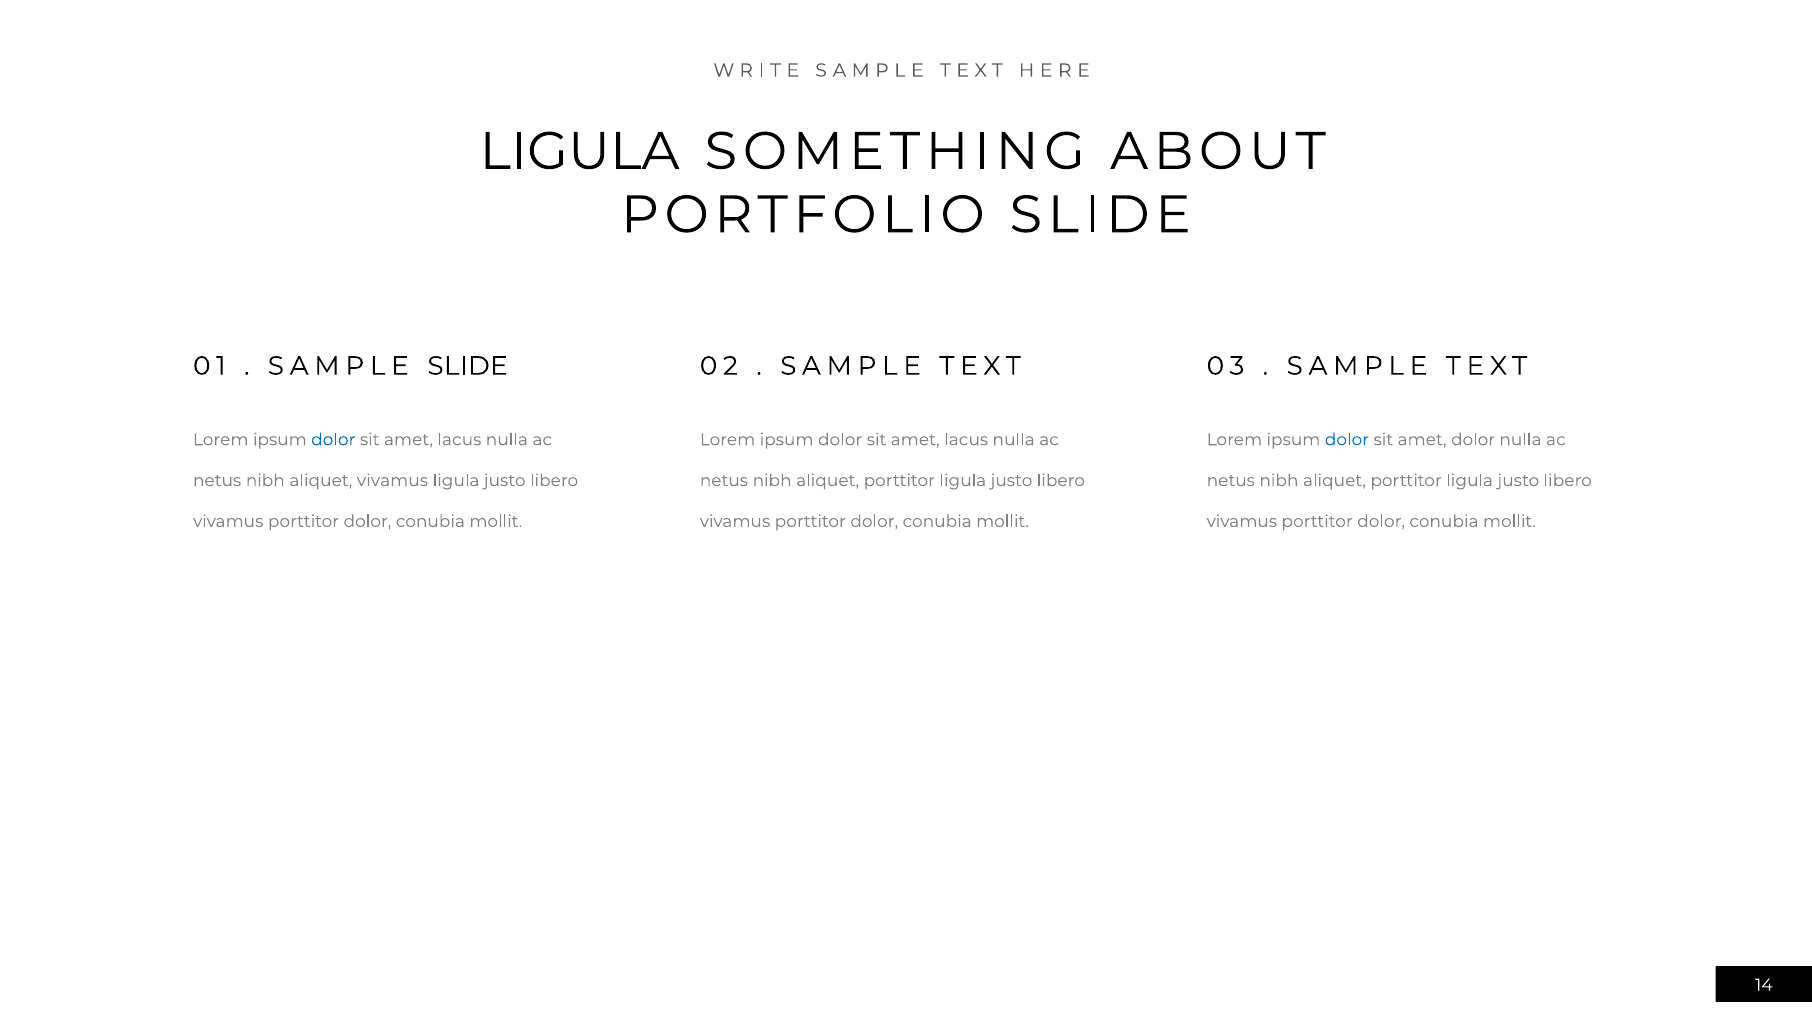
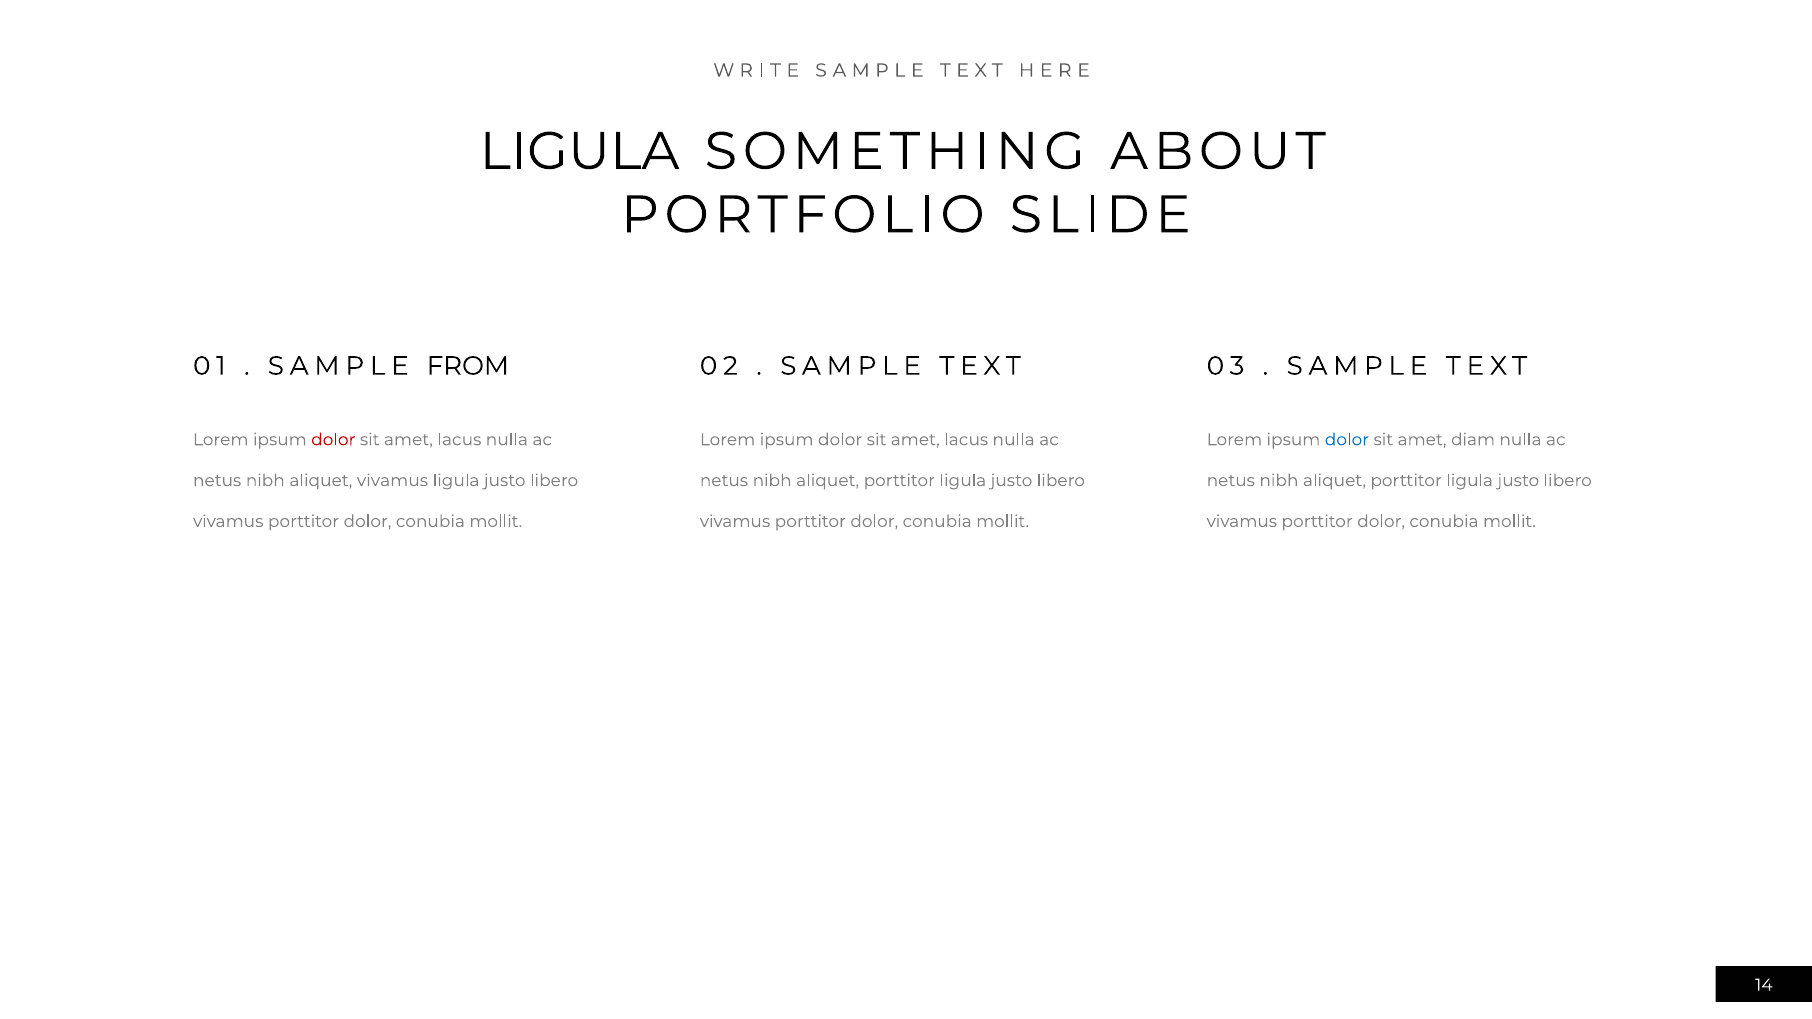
SAMPLE SLIDE: SLIDE -> FROM
dolor at (333, 440) colour: blue -> red
amet dolor: dolor -> diam
